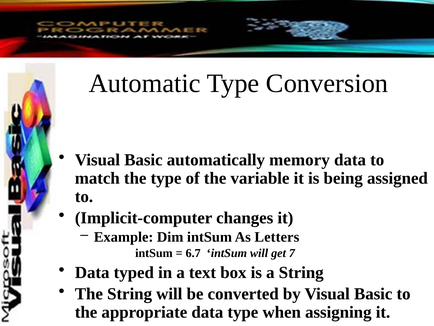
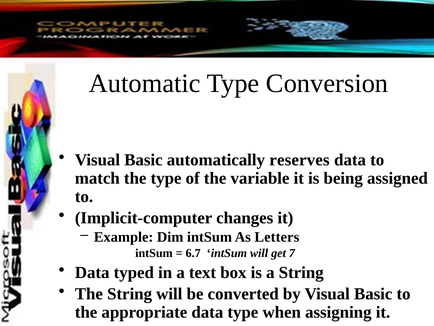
memory: memory -> reserves
